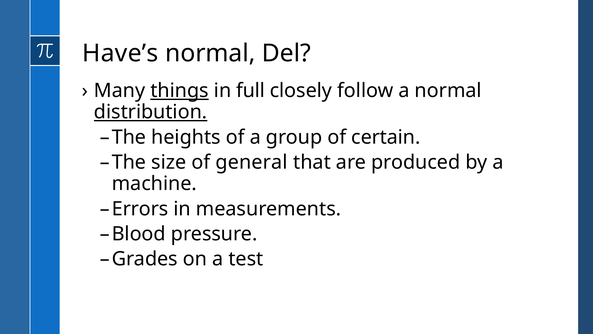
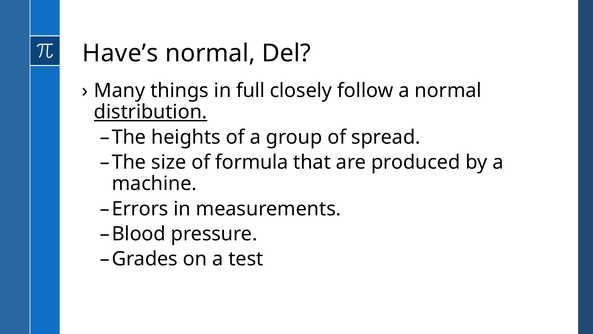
things underline: present -> none
certain: certain -> spread
general: general -> formula
